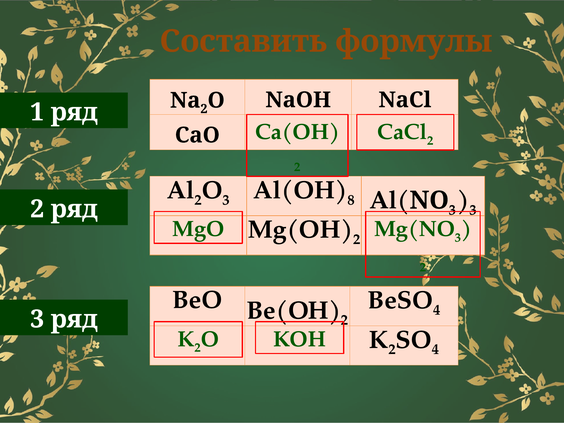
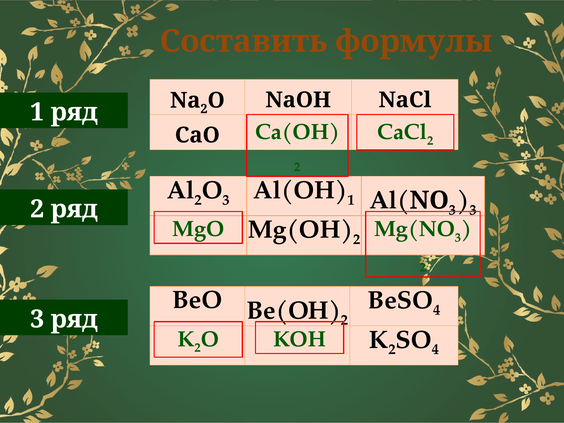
8 at (351, 200): 8 -> 1
